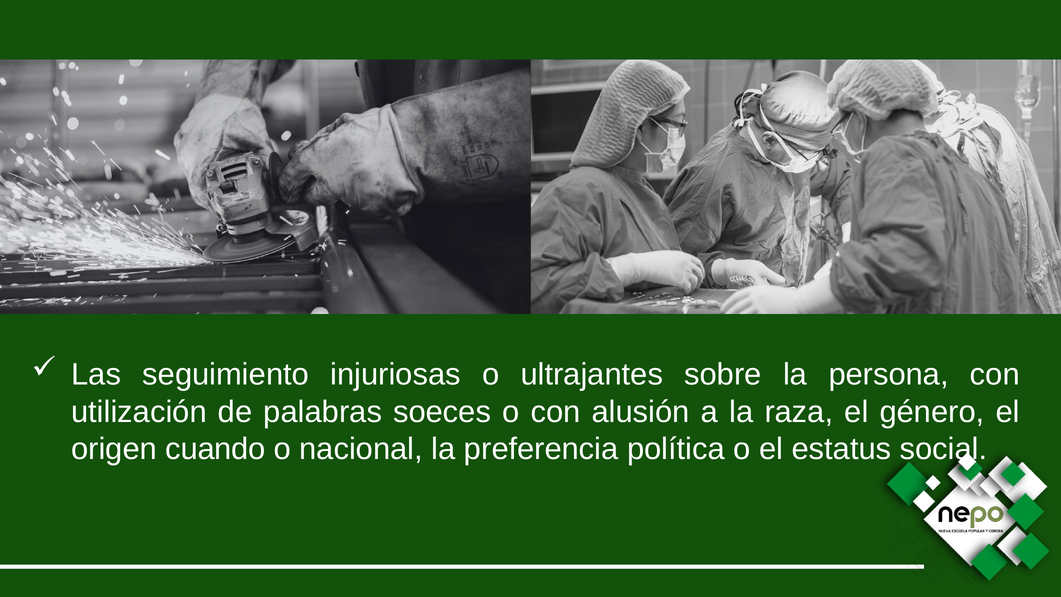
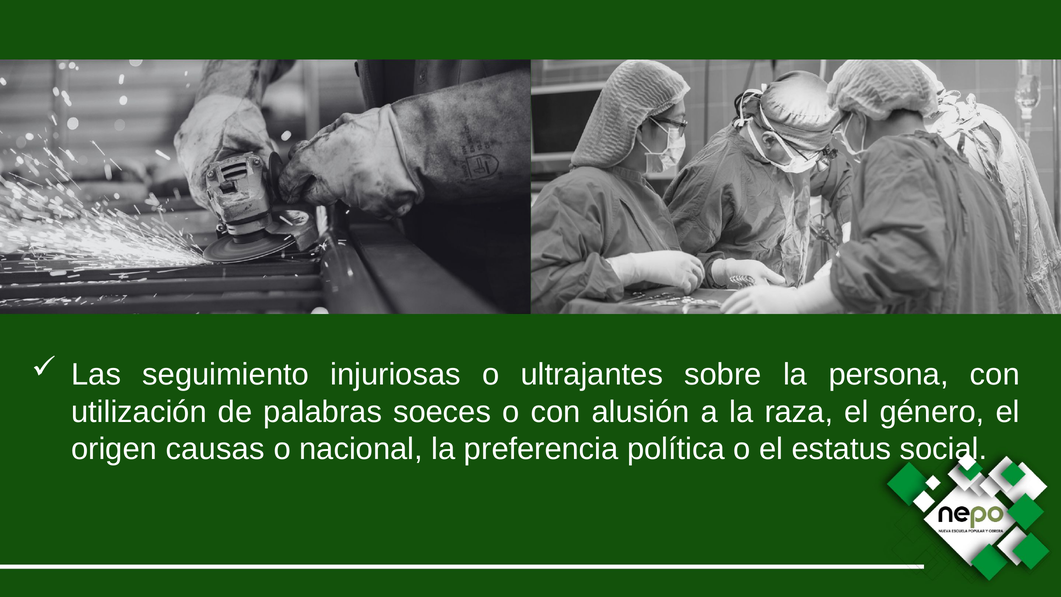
cuando: cuando -> causas
